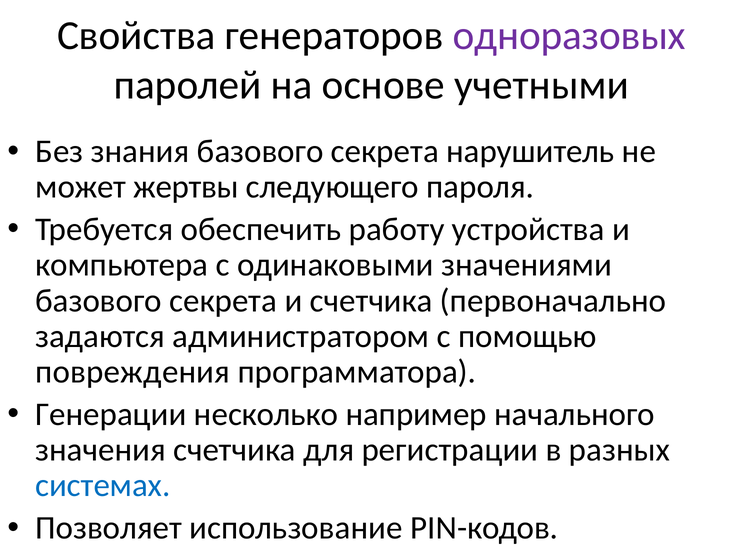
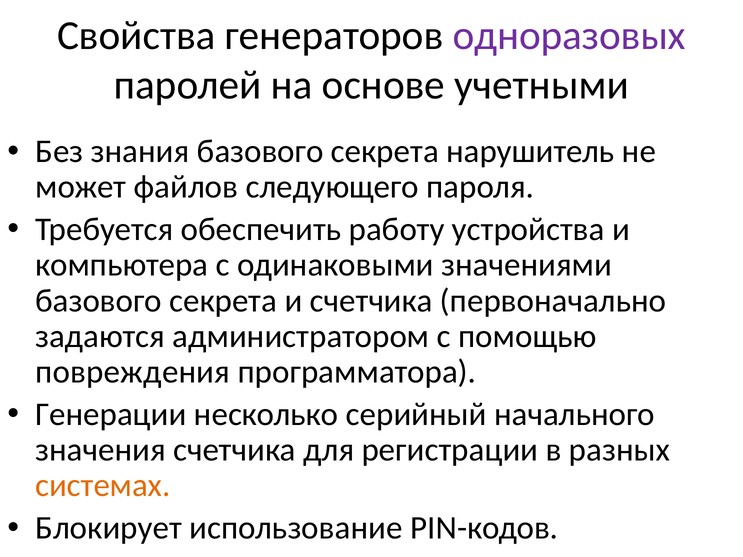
жертвы: жертвы -> файлов
например: например -> серийный
системах colour: blue -> orange
Позволяет: Позволяет -> Блокирует
